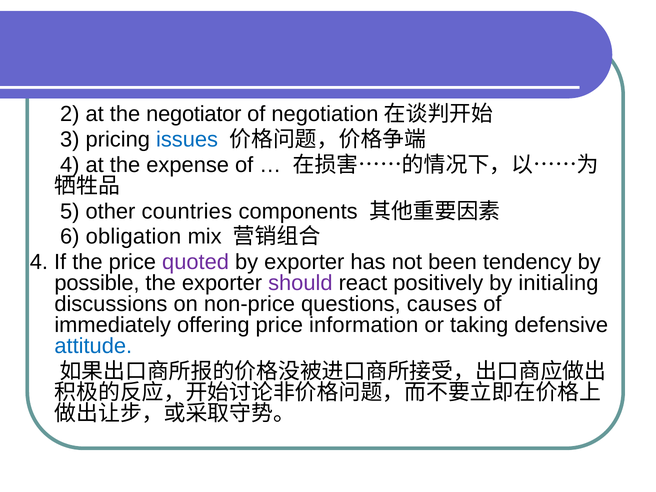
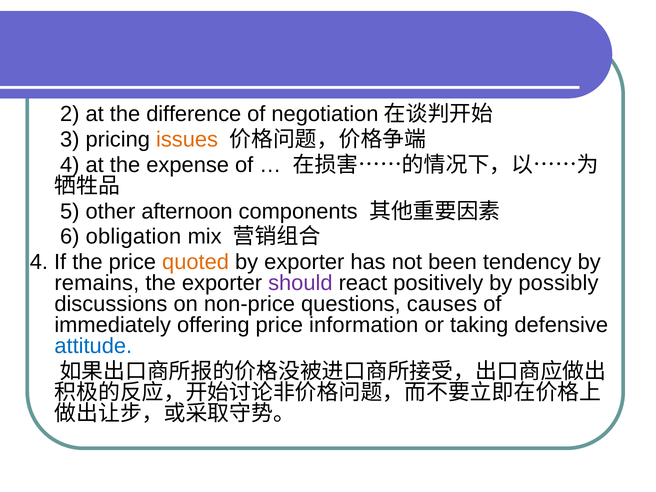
negotiator: negotiator -> difference
issues colour: blue -> orange
countries: countries -> afternoon
quoted colour: purple -> orange
possible: possible -> remains
initialing: initialing -> possibly
